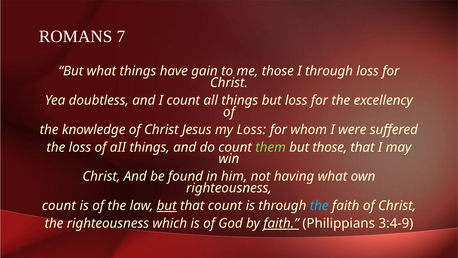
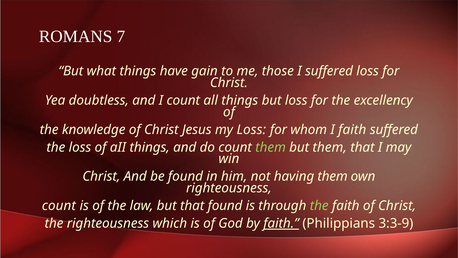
I through: through -> suffered
I were: were -> faith
but those: those -> them
having what: what -> them
but at (167, 206) underline: present -> none
that count: count -> found
the at (319, 206) colour: light blue -> light green
3:4-9: 3:4-9 -> 3:3-9
